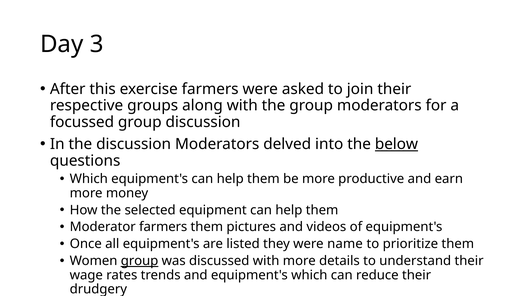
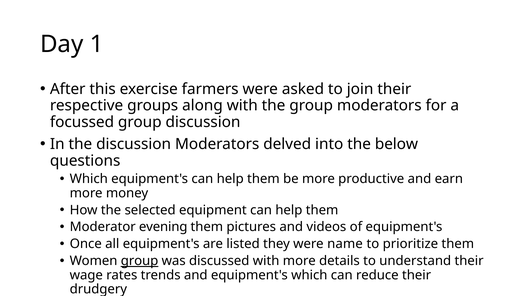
3: 3 -> 1
below underline: present -> none
Moderator farmers: farmers -> evening
